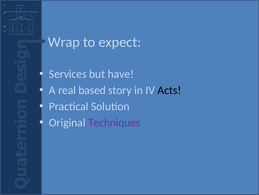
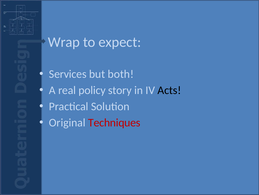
have: have -> both
based: based -> policy
Techniques colour: purple -> red
